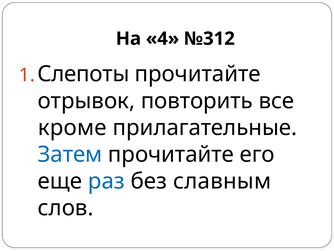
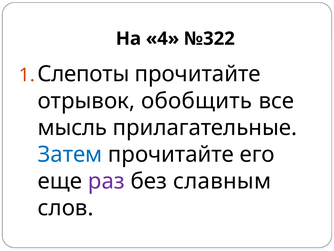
№312: №312 -> №322
повторить: повторить -> обобщить
кроме: кроме -> мысль
раз colour: blue -> purple
